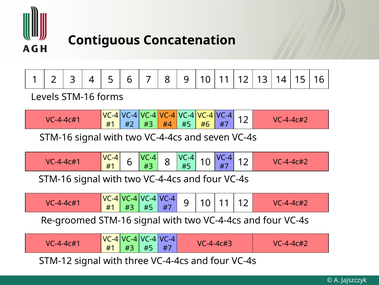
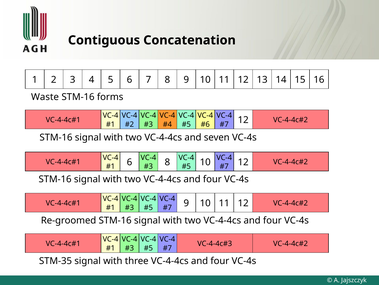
Levels: Levels -> Waste
STM-12: STM-12 -> STM-35
